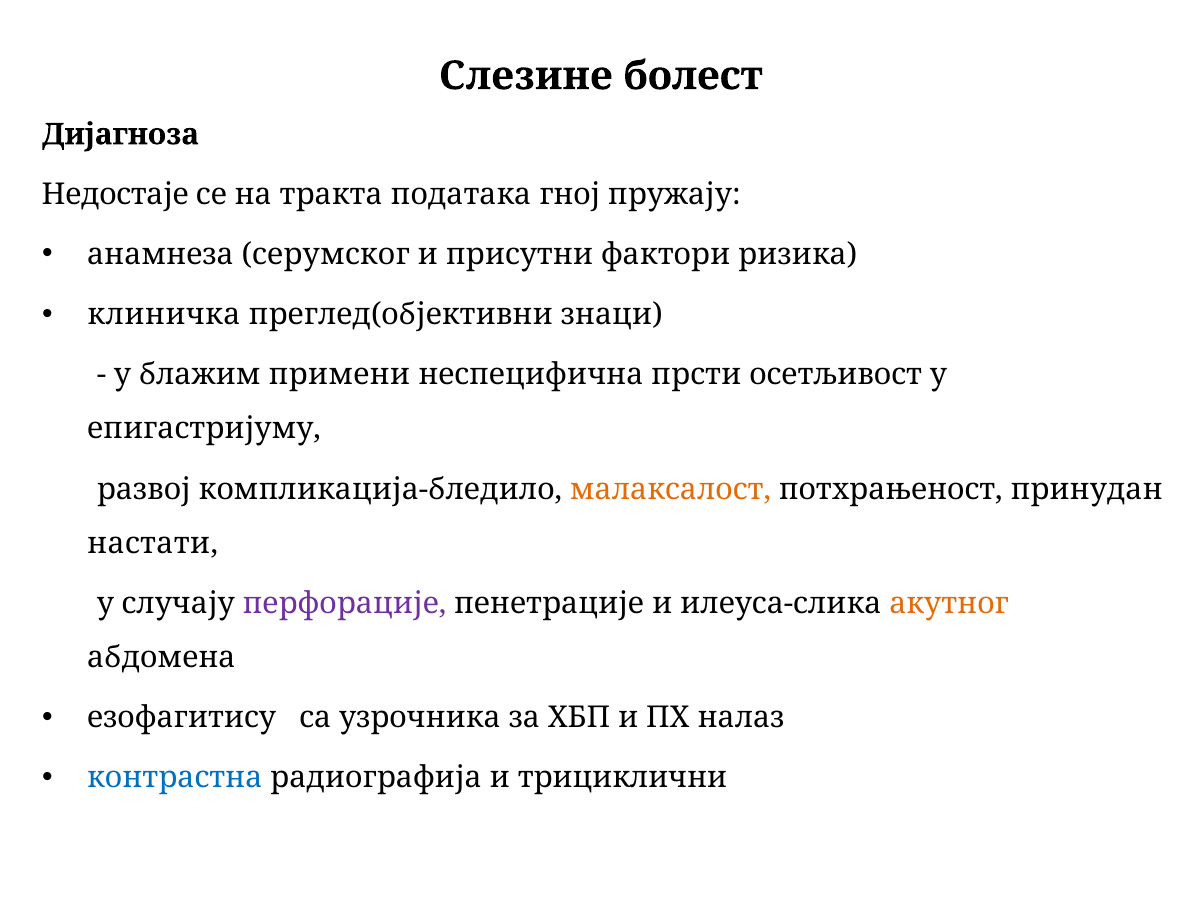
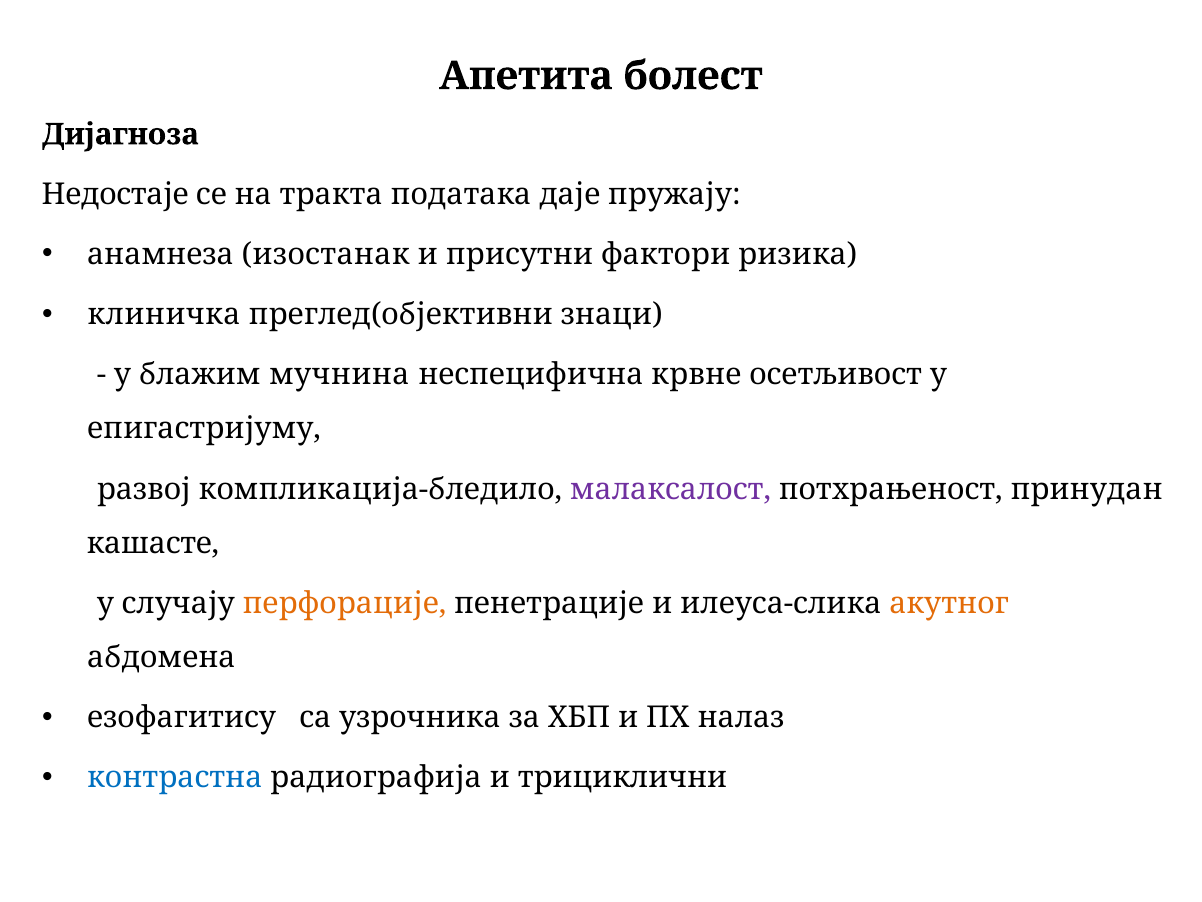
Слезине: Слезине -> Апетита
гној: гној -> даје
серумског: серумског -> изостанак
примени: примени -> мучнина
прсти: прсти -> крвне
малаксалост colour: orange -> purple
настати: настати -> кашасте
перфорације colour: purple -> orange
